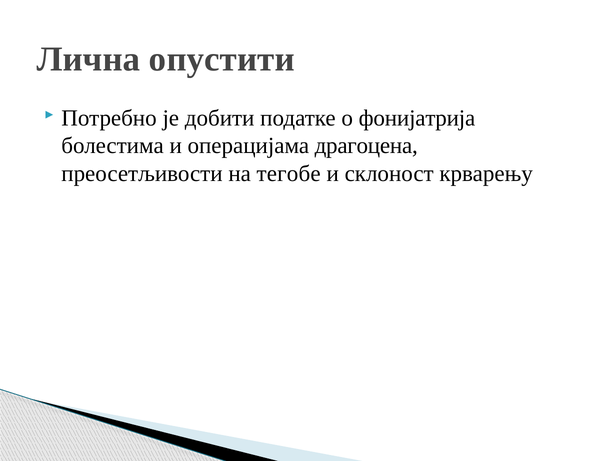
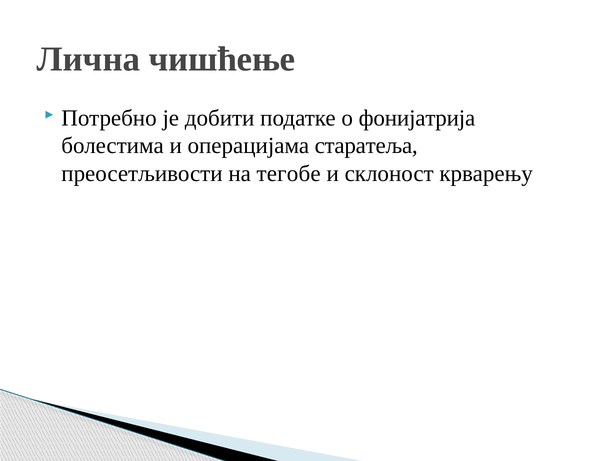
опустити: опустити -> чишћење
драгоцена: драгоцена -> старатеља
